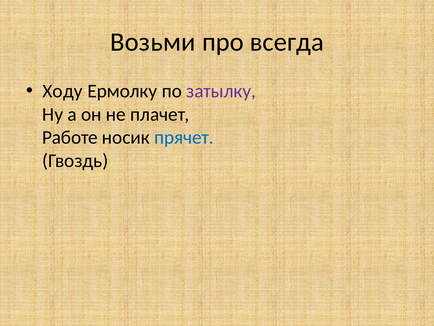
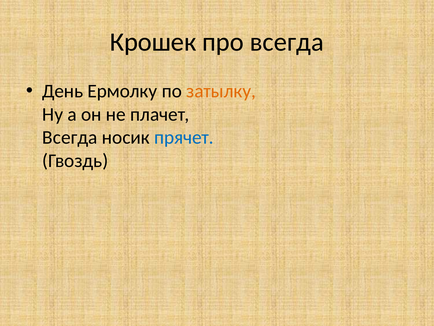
Возьми: Возьми -> Крошек
Ходу: Ходу -> День
затылку colour: purple -> orange
Работе at (70, 137): Работе -> Всегда
